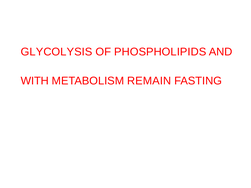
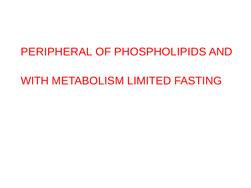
GLYCOLYSIS: GLYCOLYSIS -> PERIPHERAL
REMAIN: REMAIN -> LIMITED
